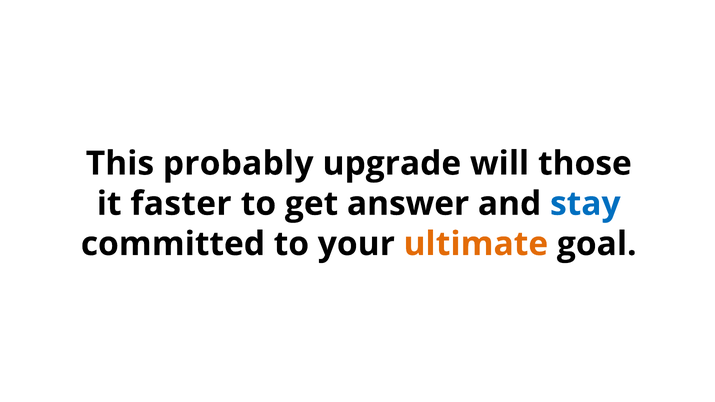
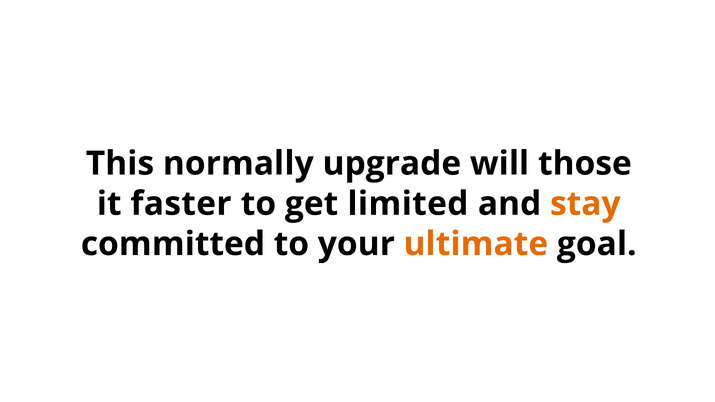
probably: probably -> normally
answer: answer -> limited
stay colour: blue -> orange
